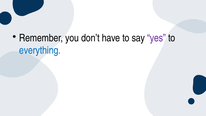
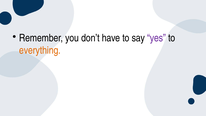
everything colour: blue -> orange
